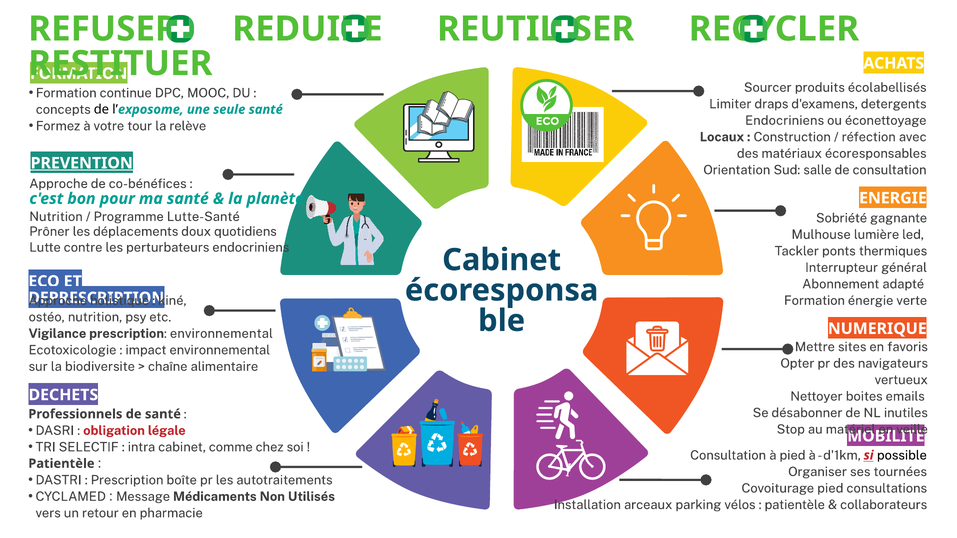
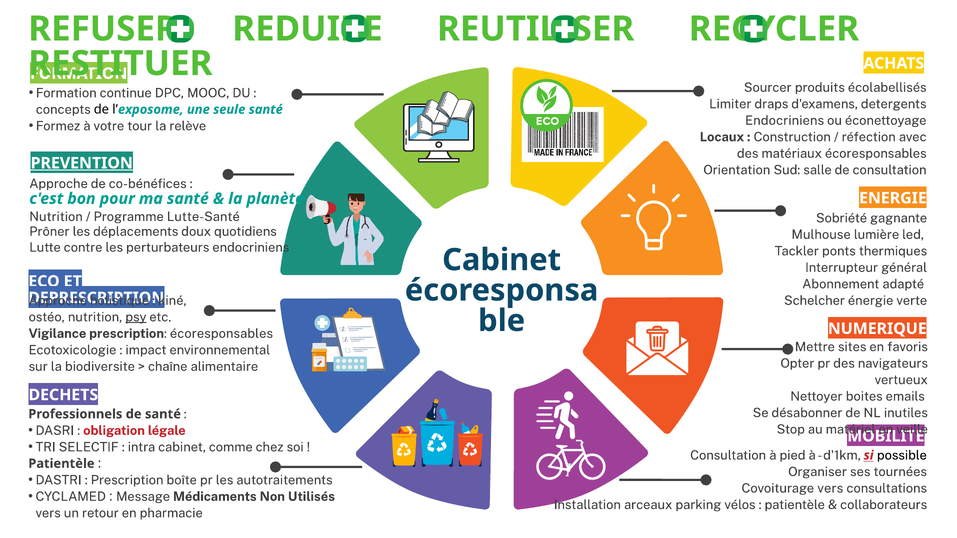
Formation at (814, 301): Formation -> Schelcher
psy underline: none -> present
prescription environnemental: environnemental -> écoresponsables
Covoiturage pied: pied -> vers
